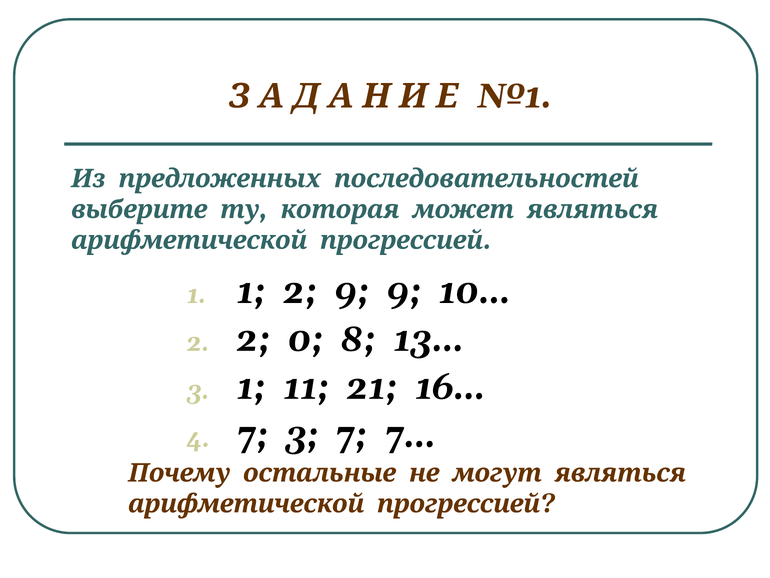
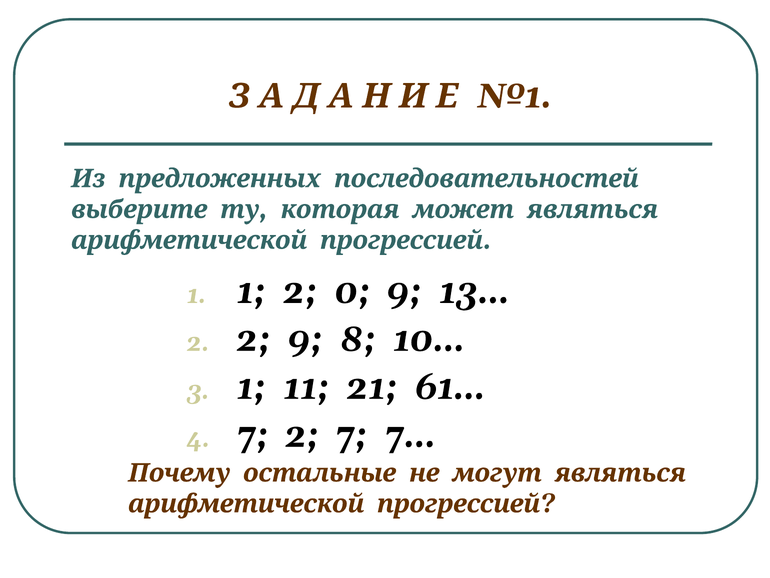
2 9: 9 -> 0
10…: 10… -> 13…
2 0: 0 -> 9
13…: 13… -> 10…
16…: 16… -> 61…
7 3: 3 -> 2
